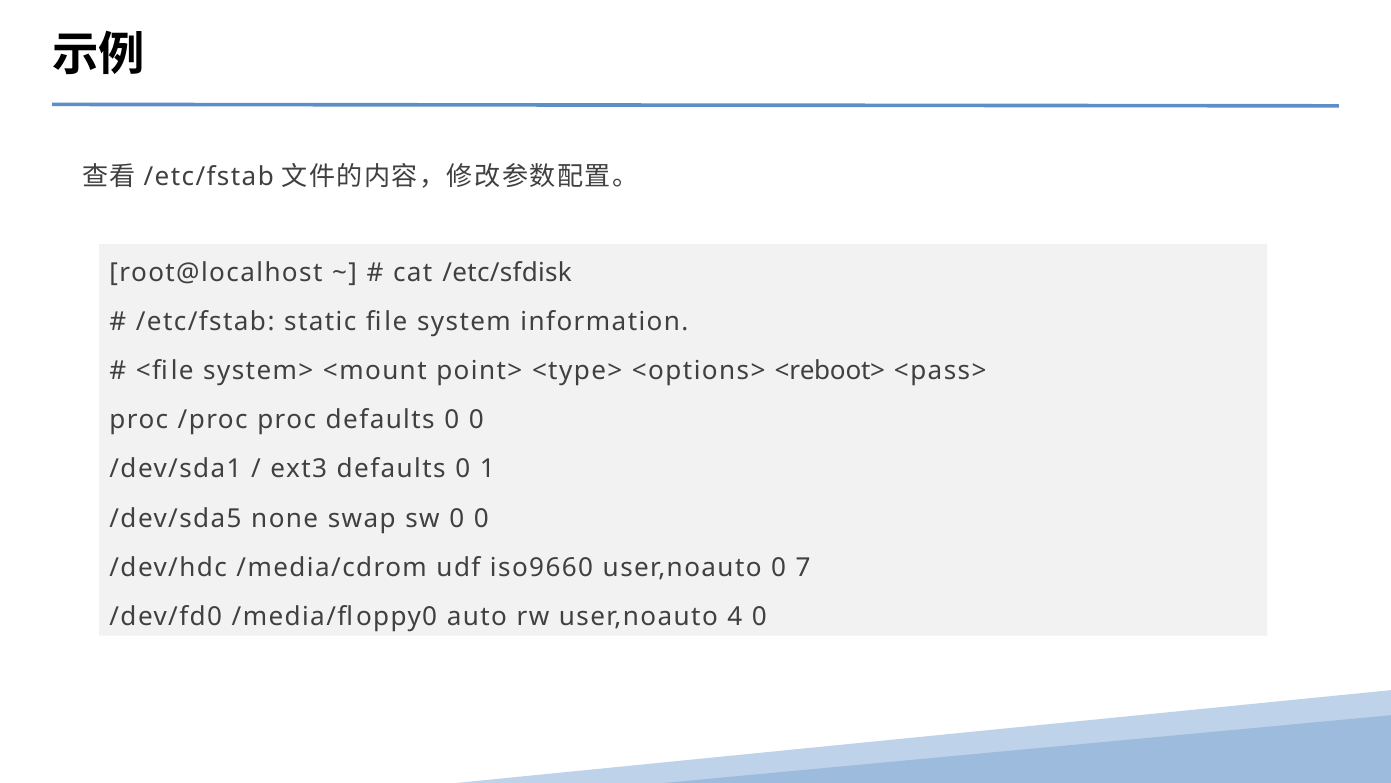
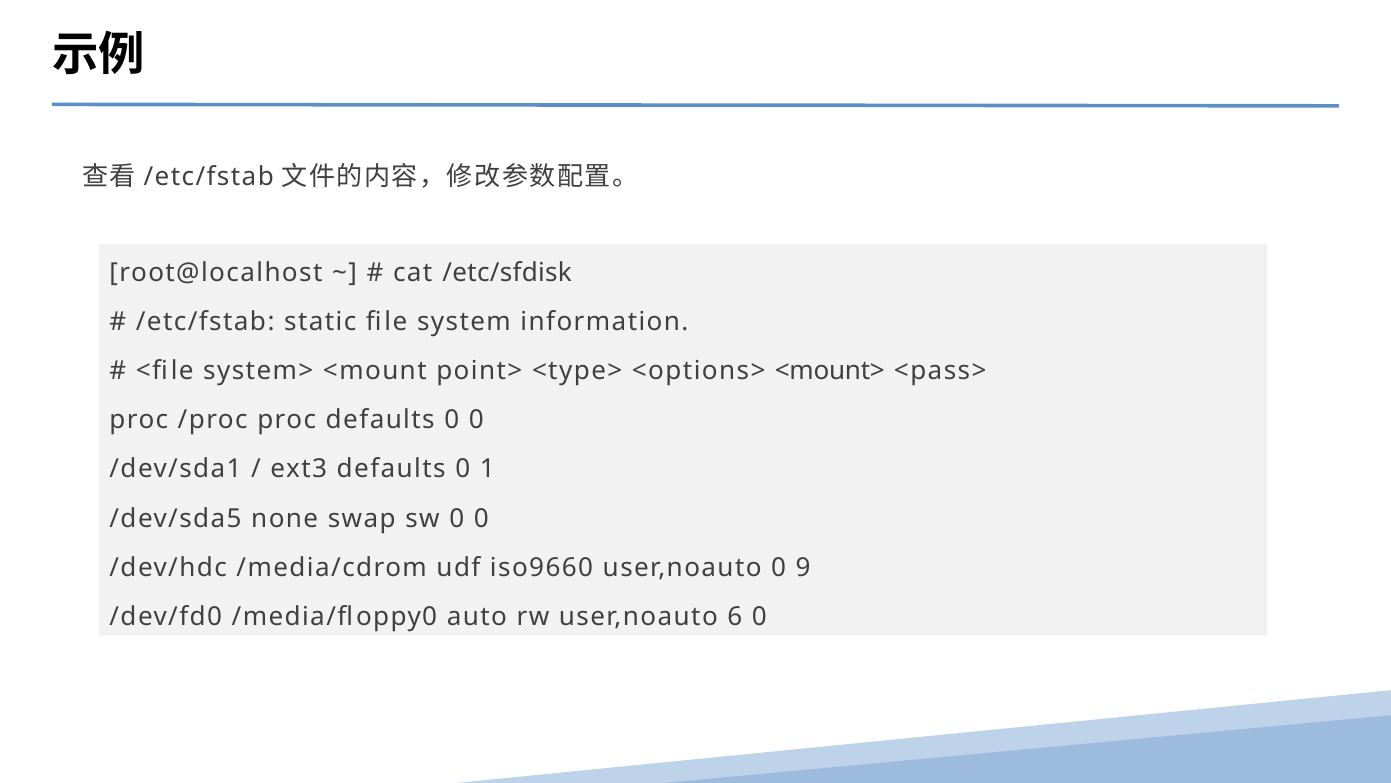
<reboot>: <reboot> -> <mount>
7: 7 -> 9
4: 4 -> 6
